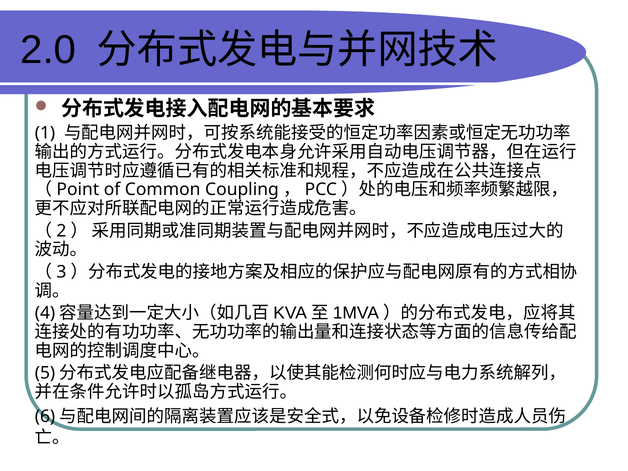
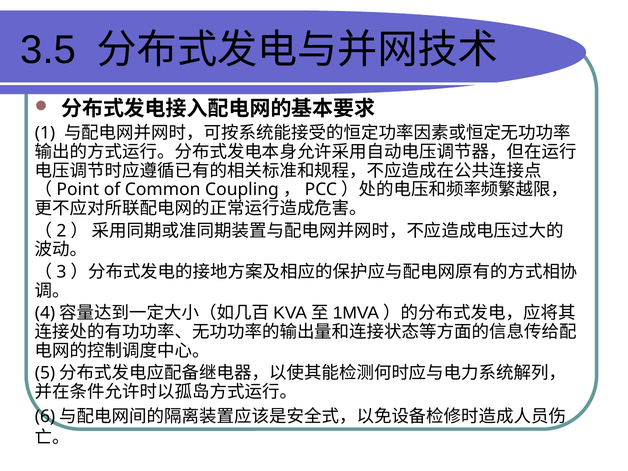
2.0: 2.0 -> 3.5
